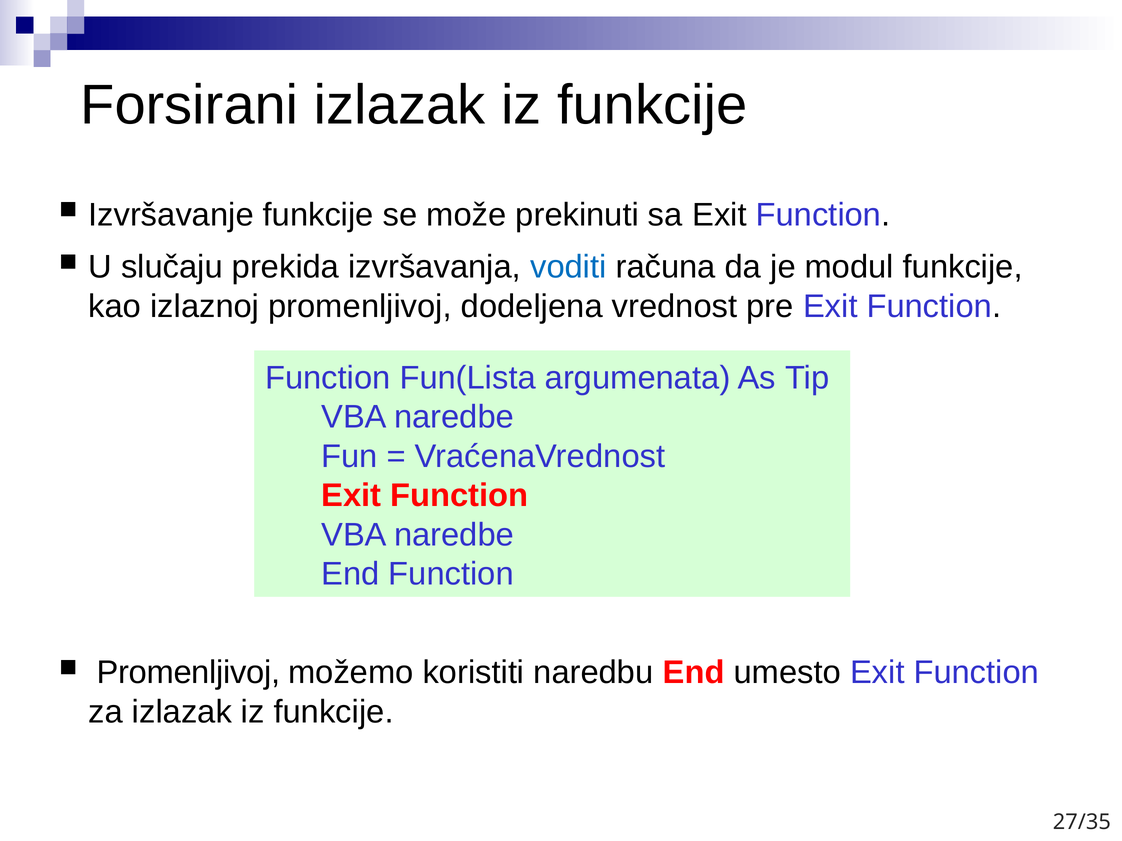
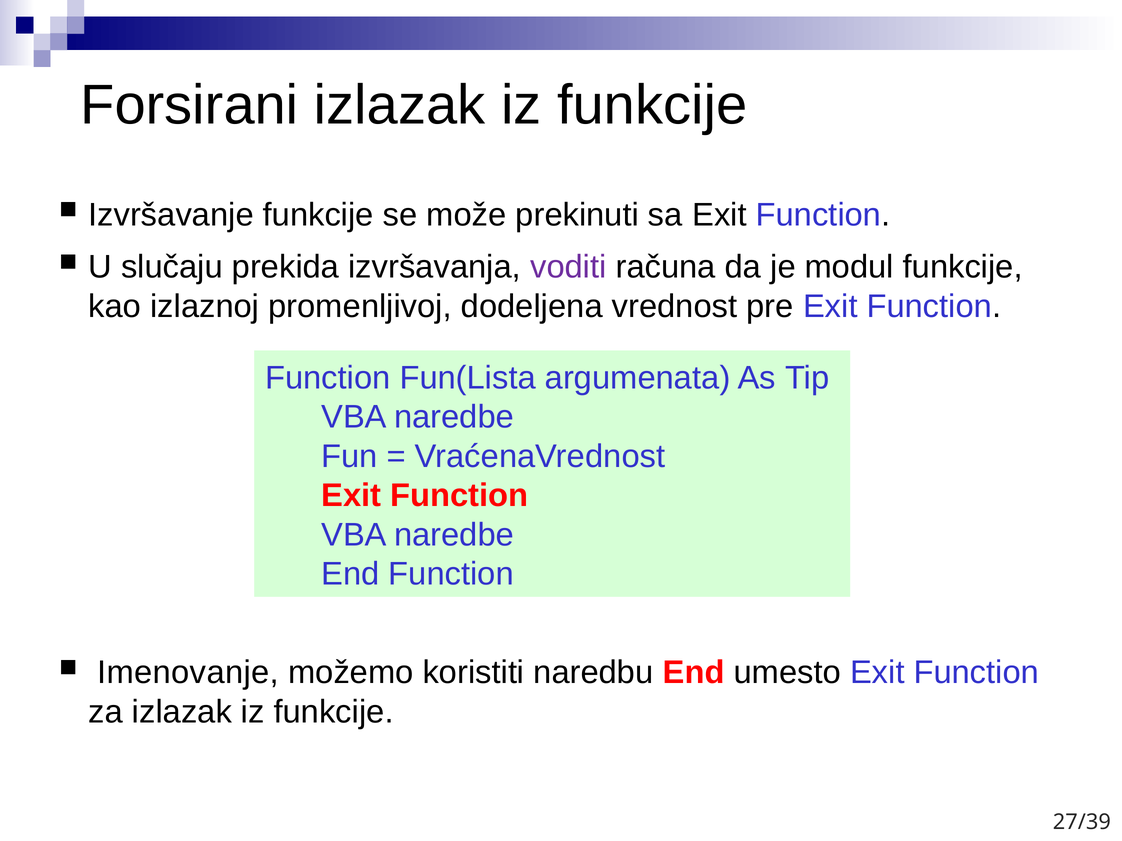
voditi colour: blue -> purple
Promenljivoj at (188, 673): Promenljivoj -> Imenovanje
27/35: 27/35 -> 27/39
